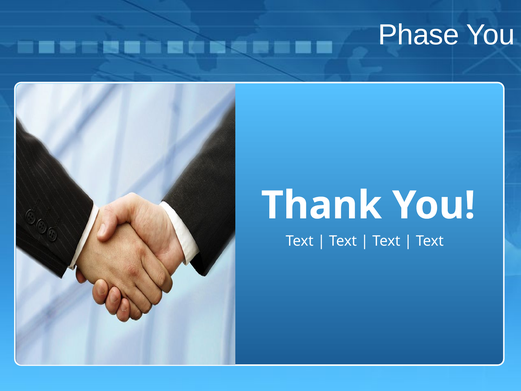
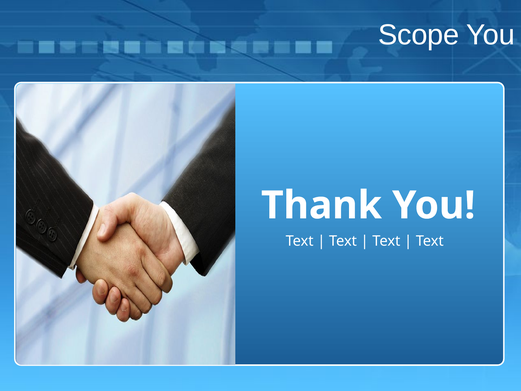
Phase: Phase -> Scope
